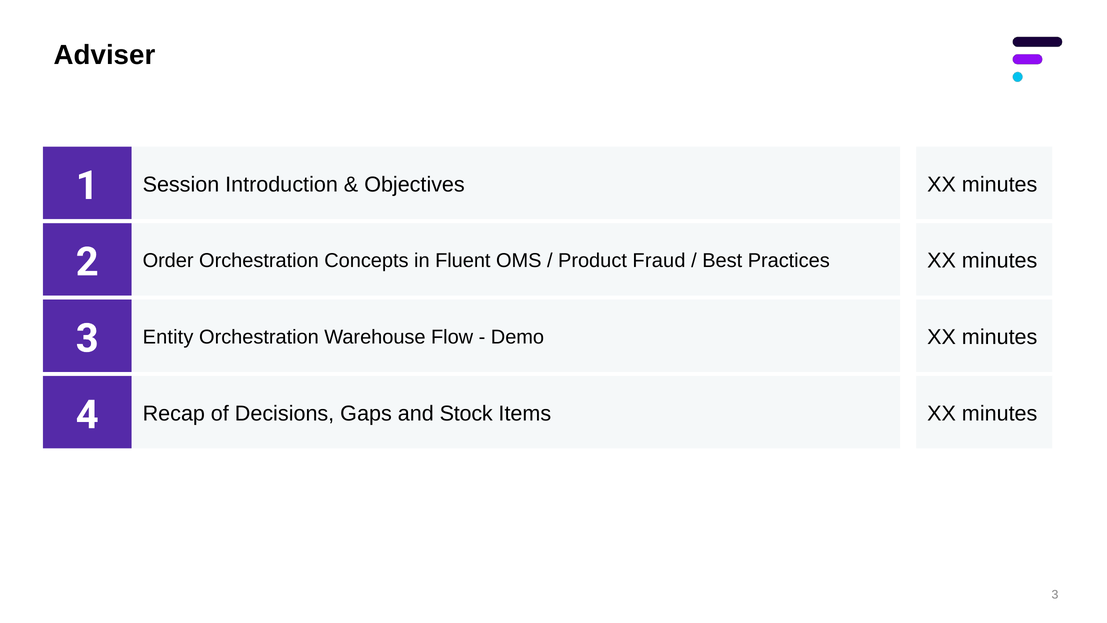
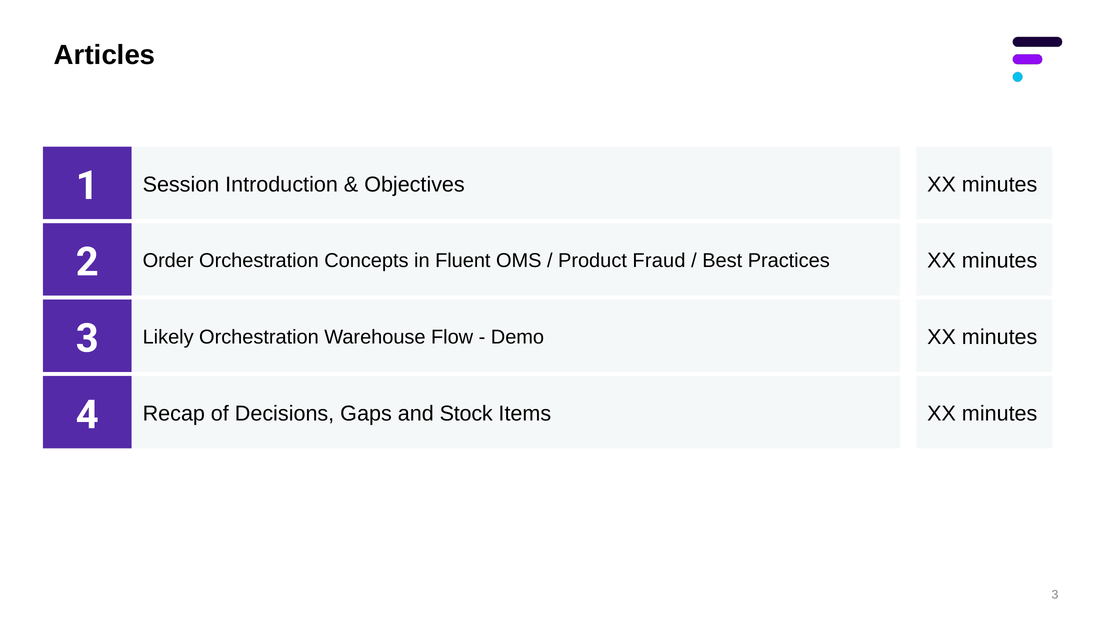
Adviser: Adviser -> Articles
Entity: Entity -> Likely
